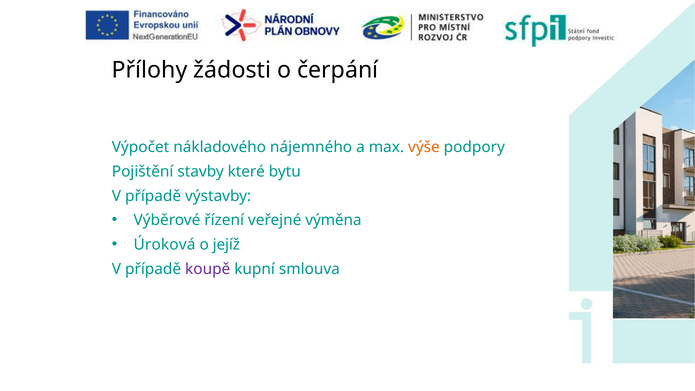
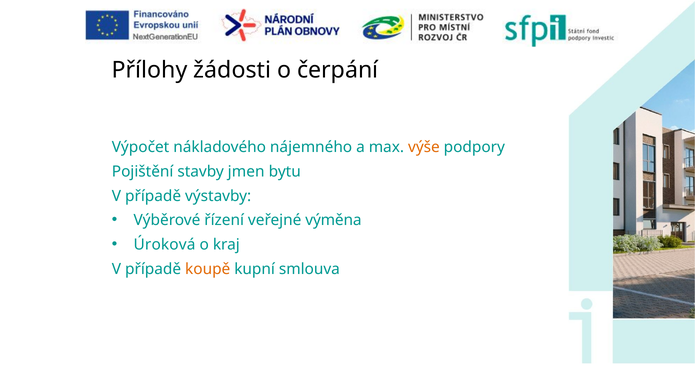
které: které -> jmen
jejíž: jejíž -> kraj
koupě colour: purple -> orange
